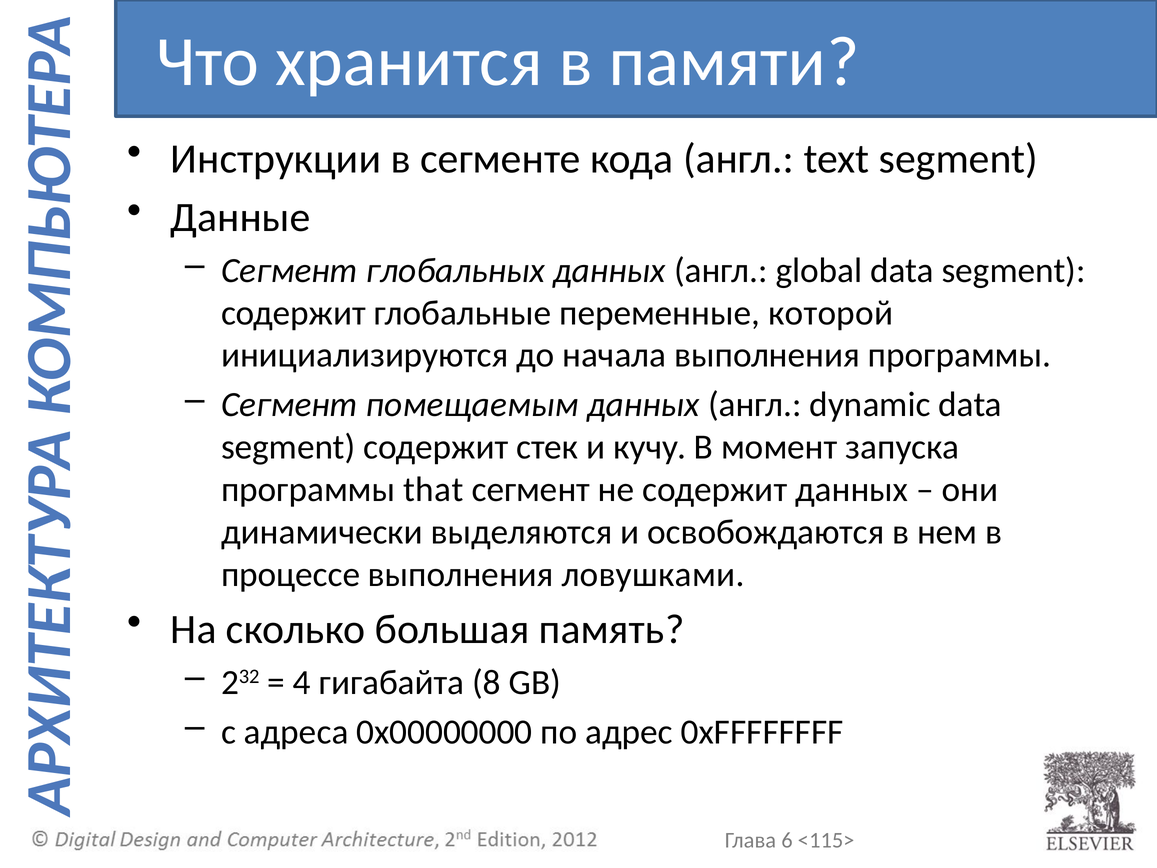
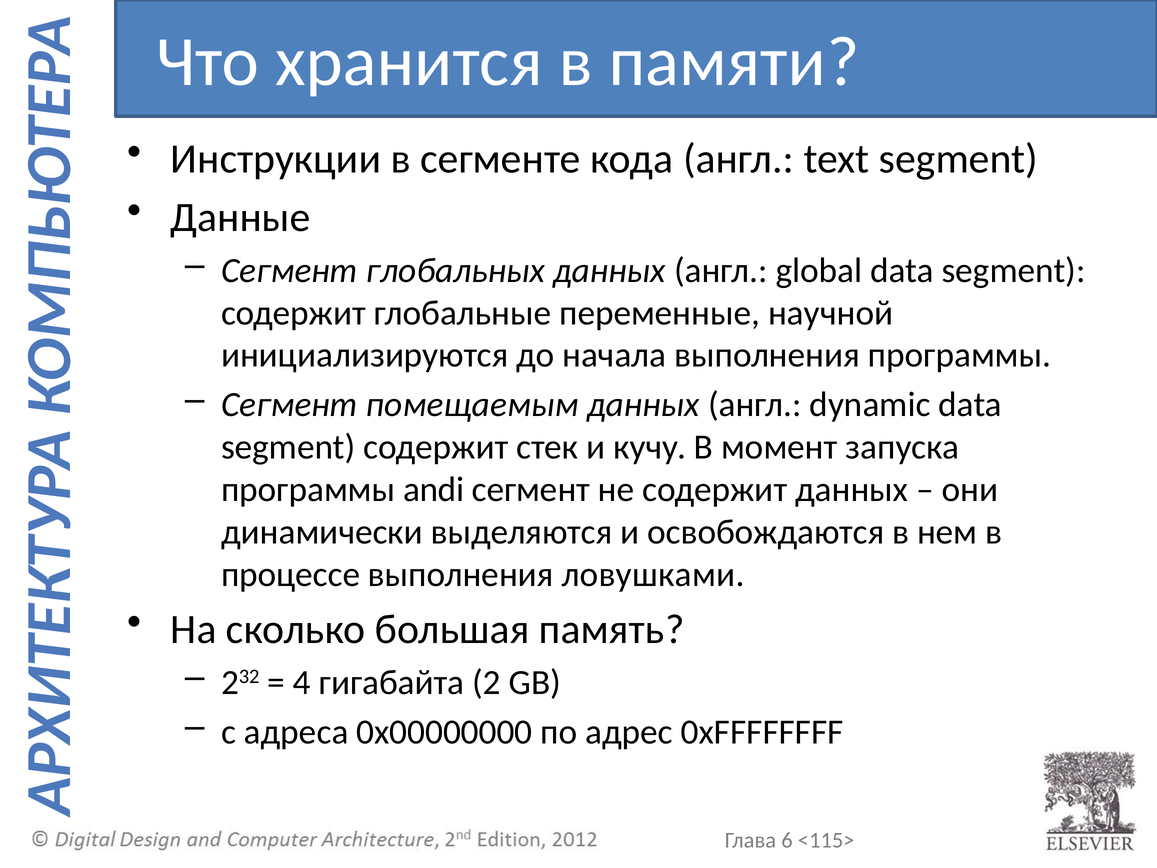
которой: которой -> научной
that: that -> andi
8: 8 -> 2
